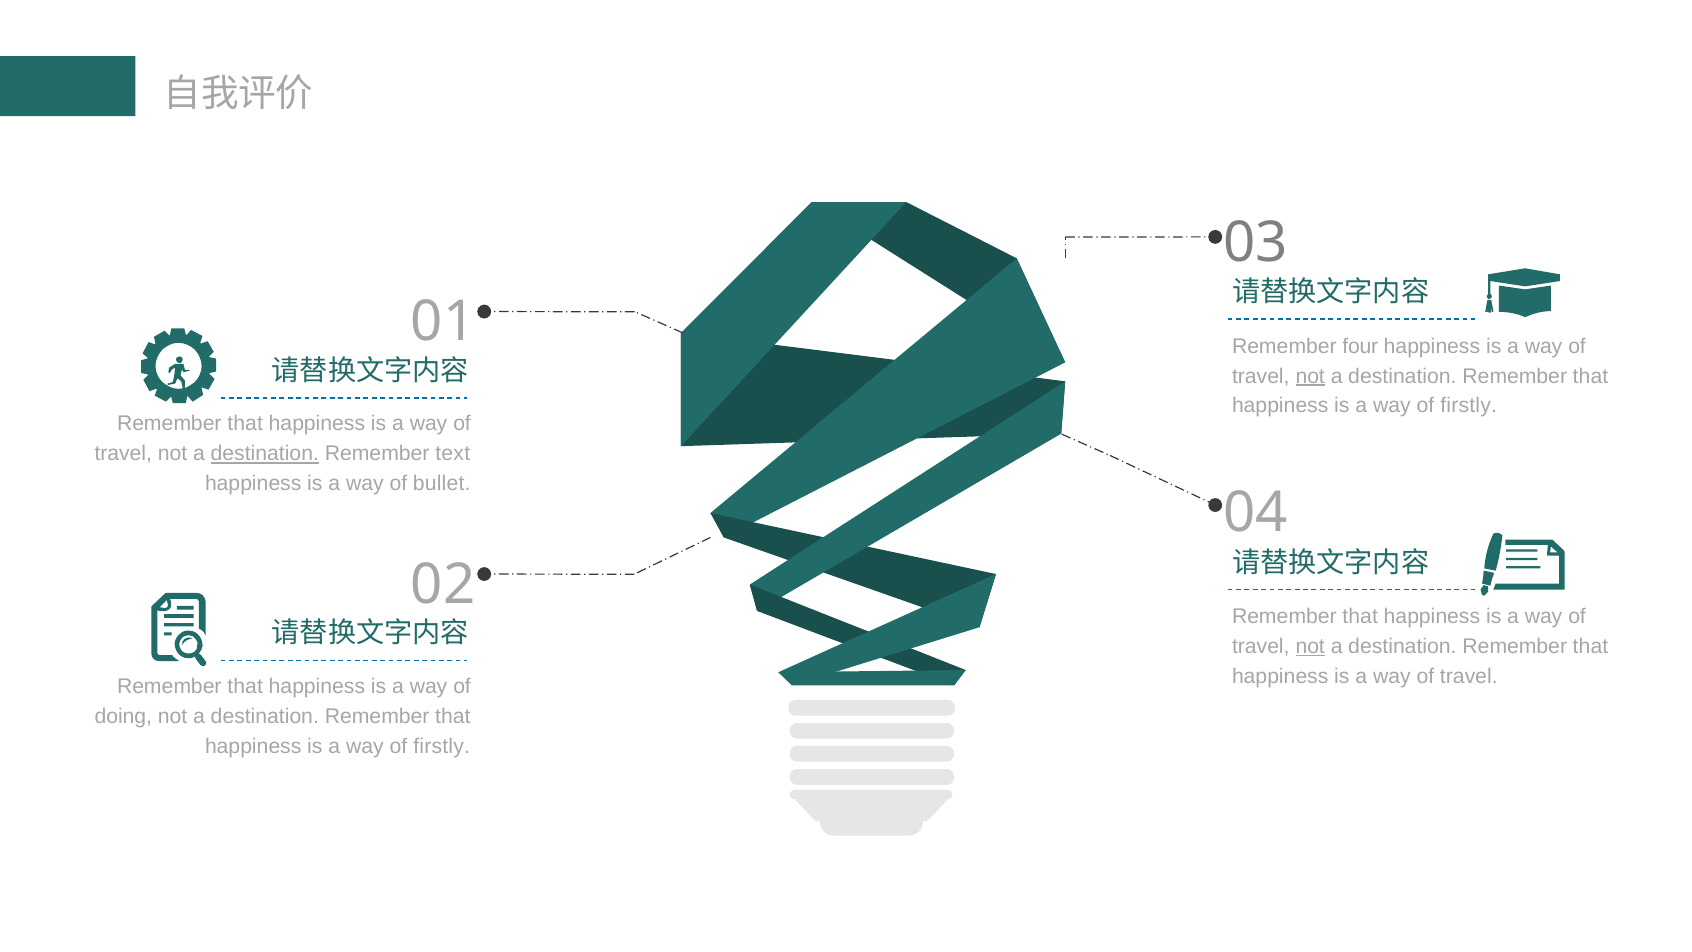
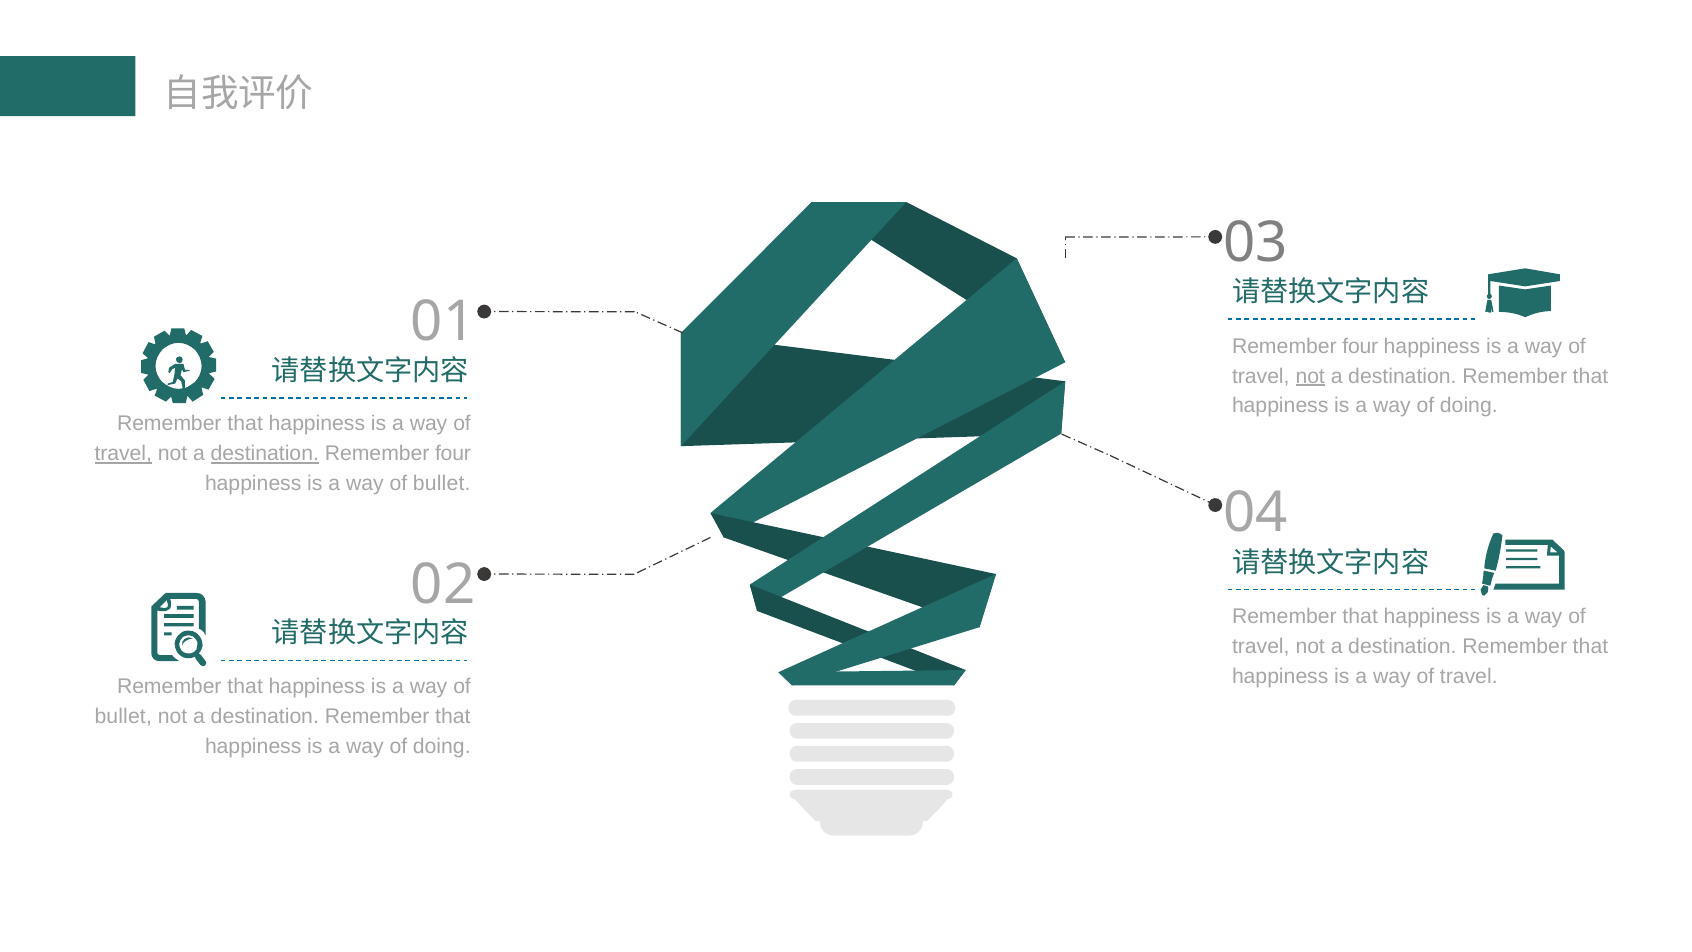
firstly at (1469, 406): firstly -> doing
travel at (123, 454) underline: none -> present
text at (453, 454): text -> four
not at (1310, 647) underline: present -> none
doing at (123, 717): doing -> bullet
firstly at (442, 747): firstly -> doing
